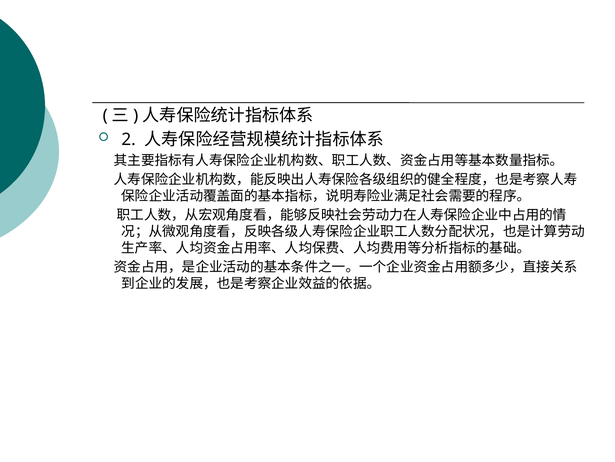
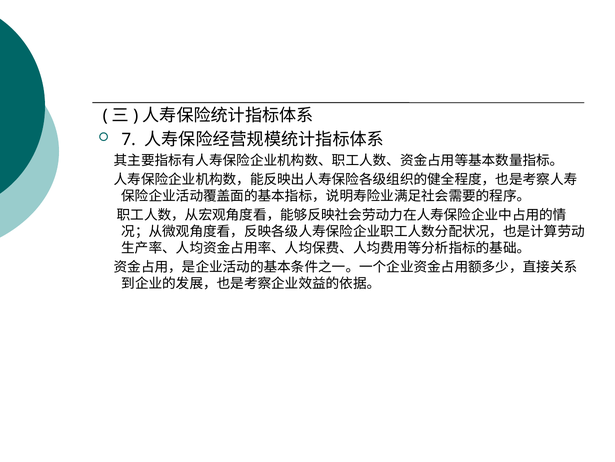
2: 2 -> 7
